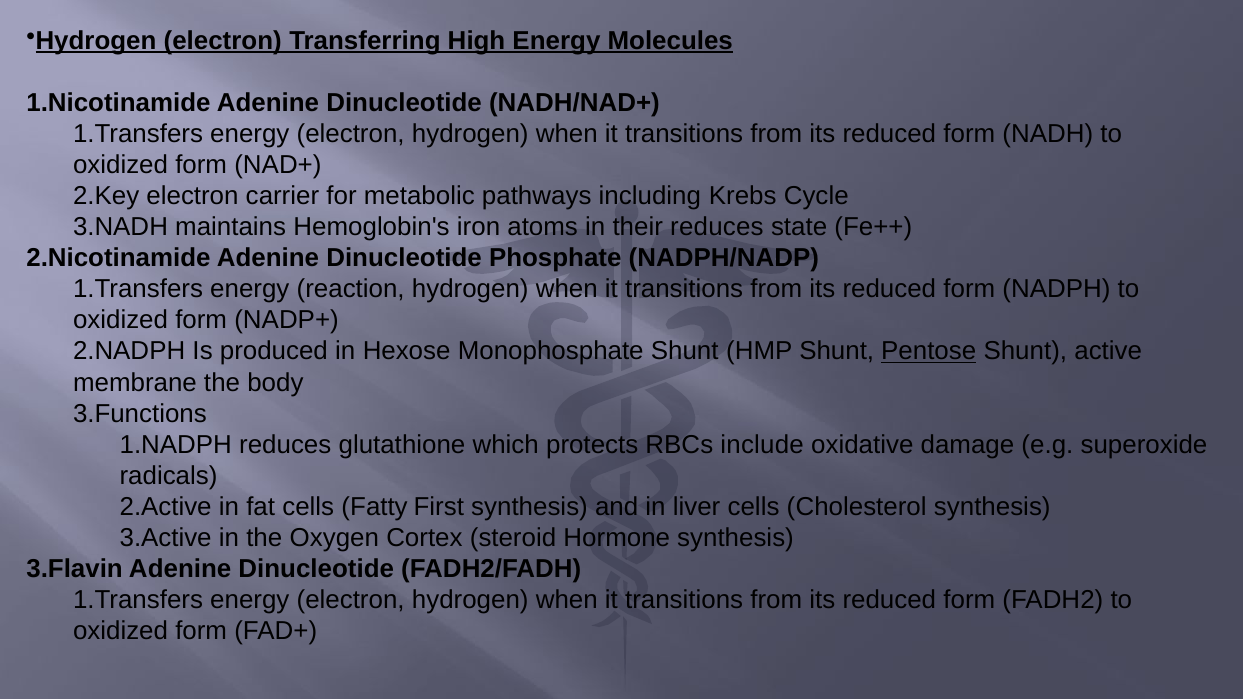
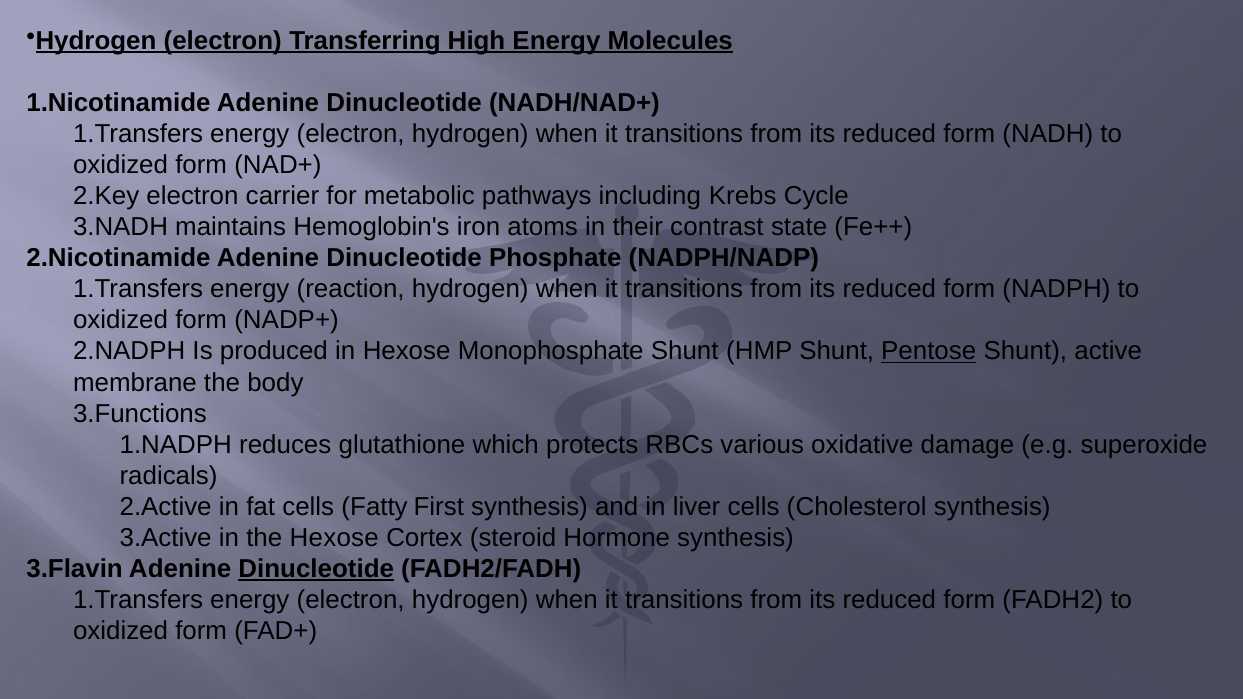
their reduces: reduces -> contrast
include: include -> various
the Oxygen: Oxygen -> Hexose
Dinucleotide at (316, 569) underline: none -> present
